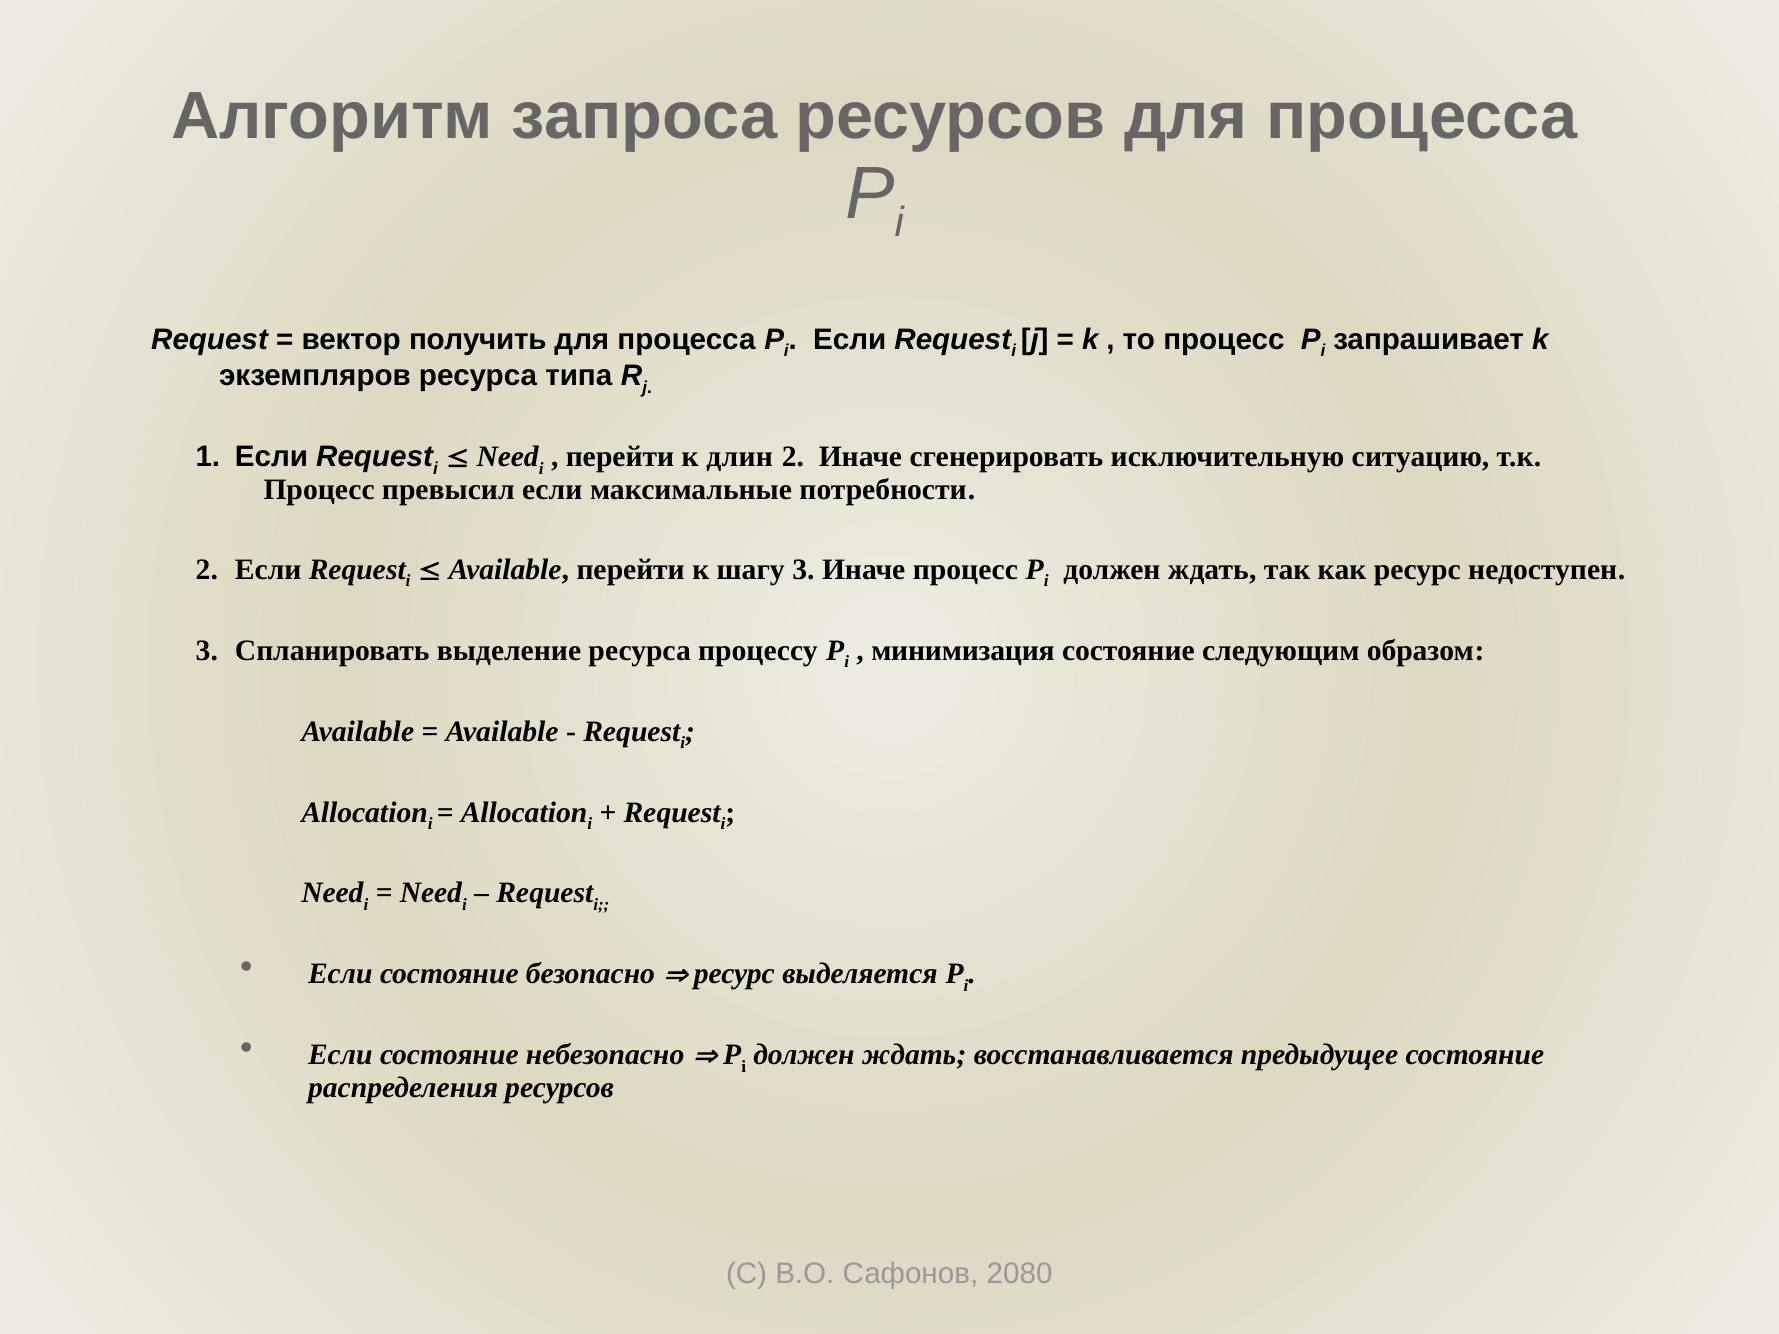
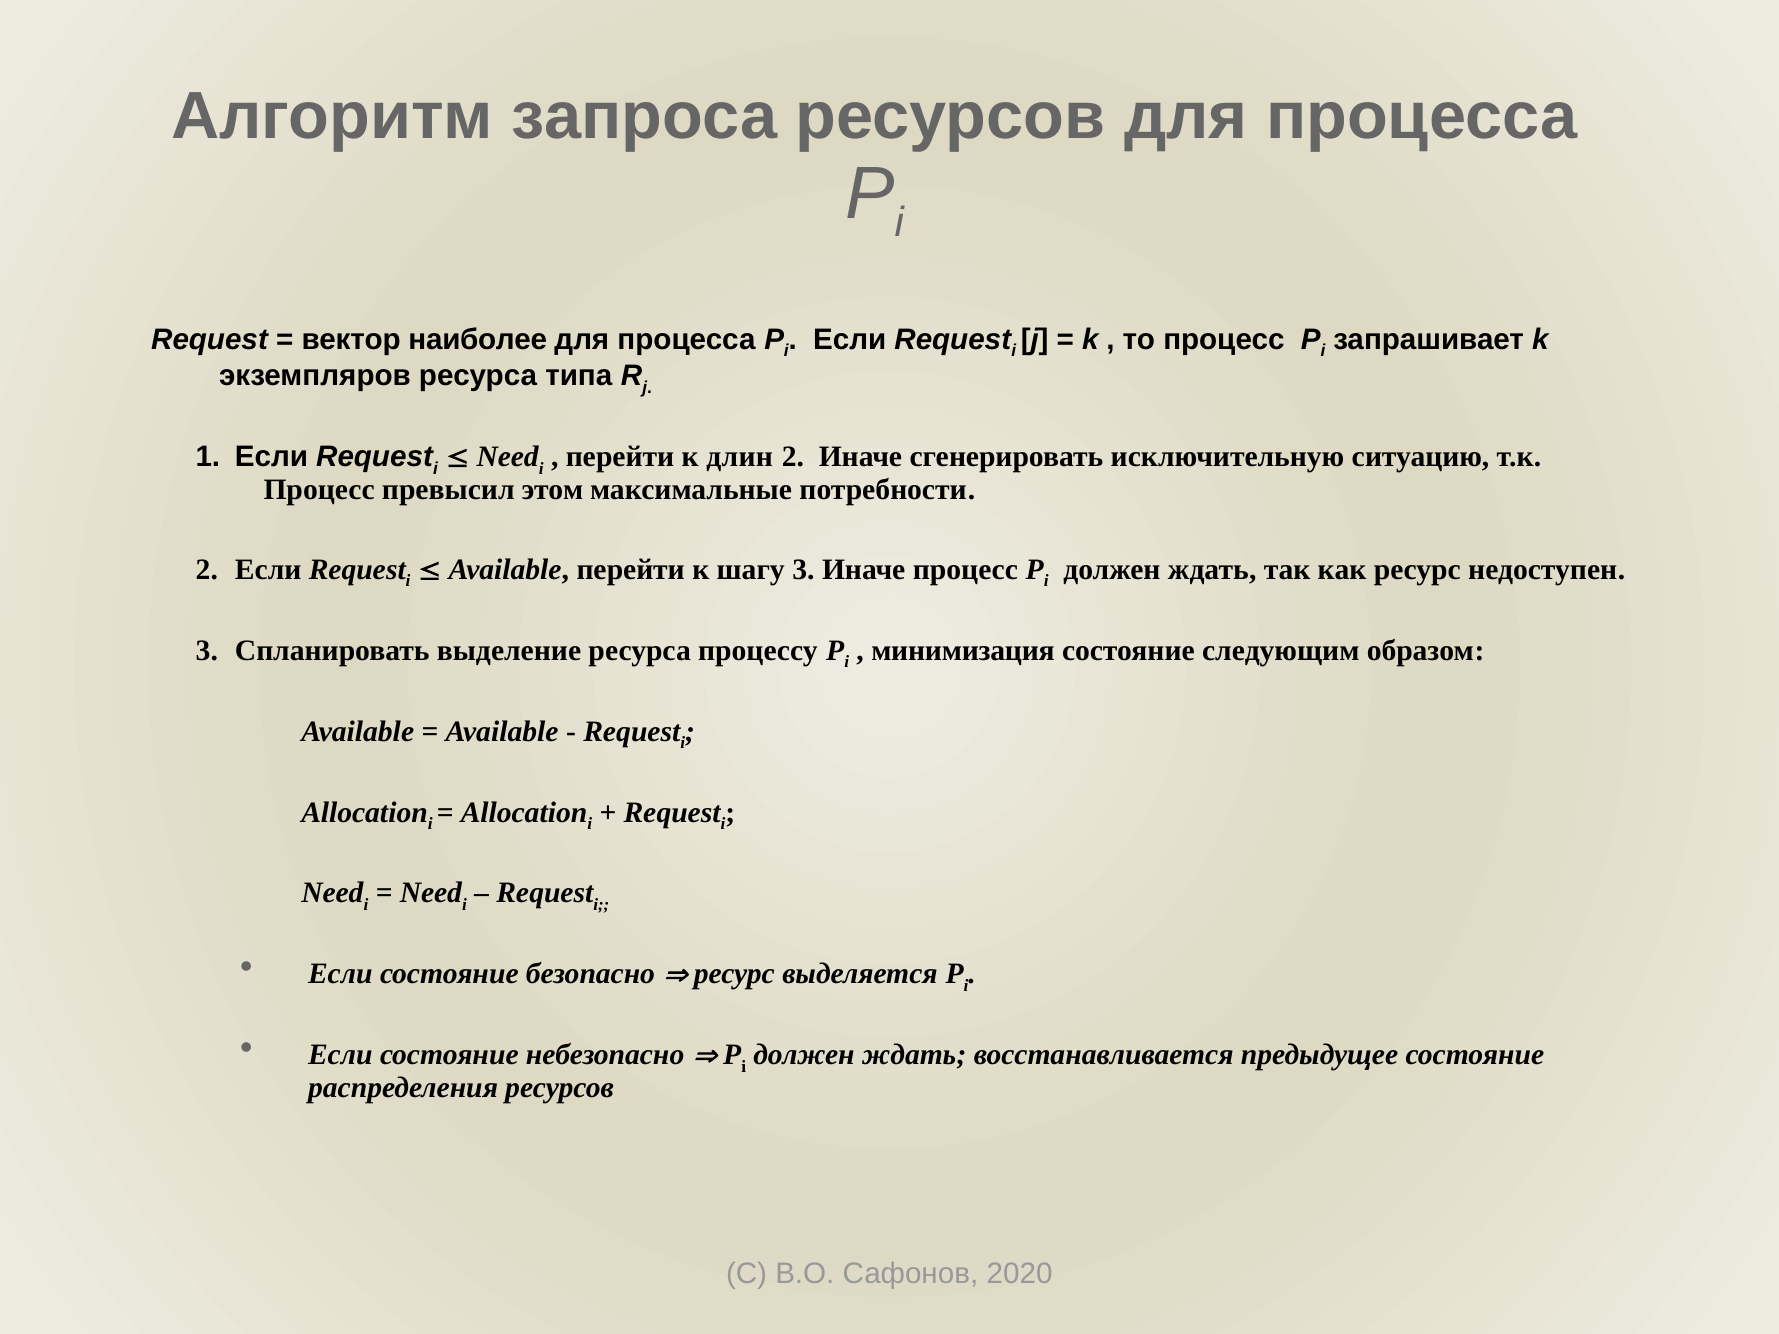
получить: получить -> наиболее
превысил если: если -> этом
2080: 2080 -> 2020
